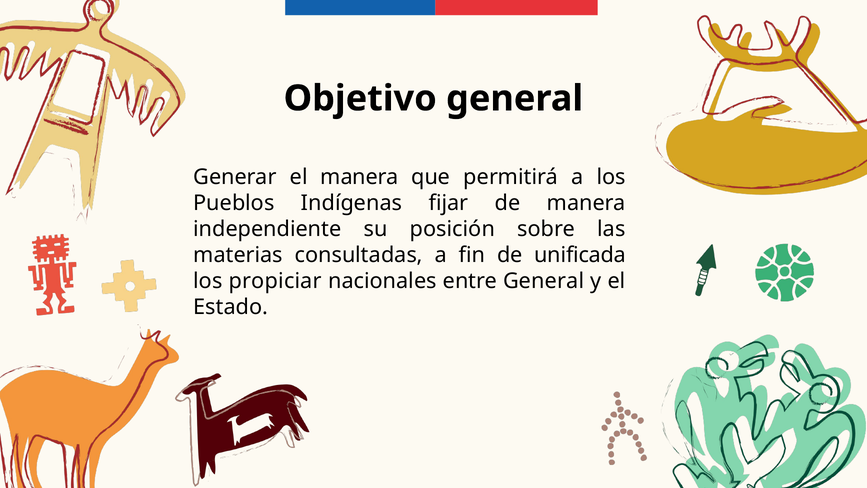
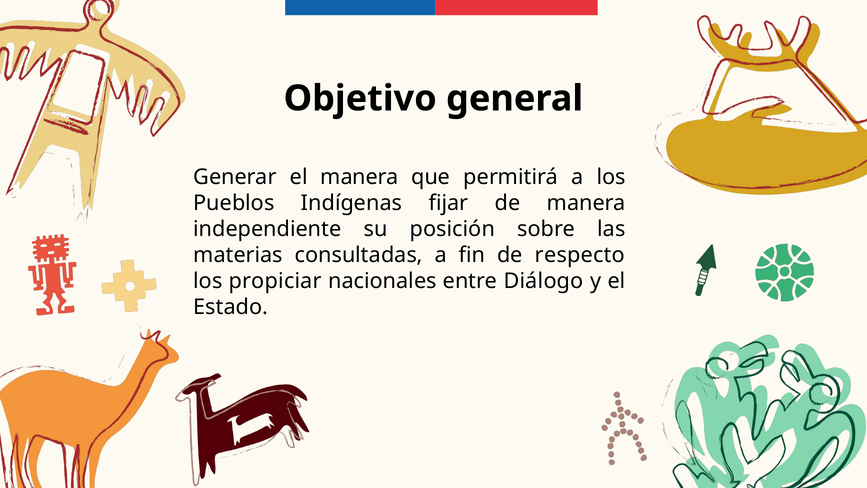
unificada: unificada -> respecto
entre General: General -> Diálogo
